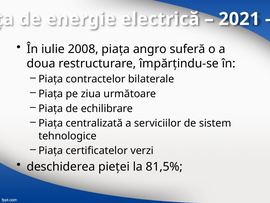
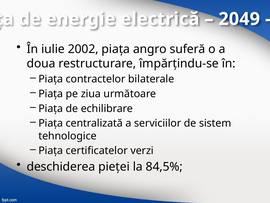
2021: 2021 -> 2049
2008: 2008 -> 2002
81,5%: 81,5% -> 84,5%
